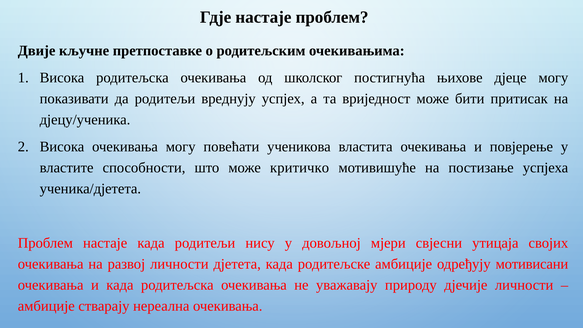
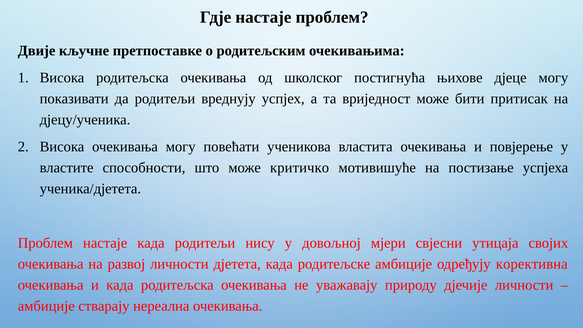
мотивисани: мотивисани -> корективна
